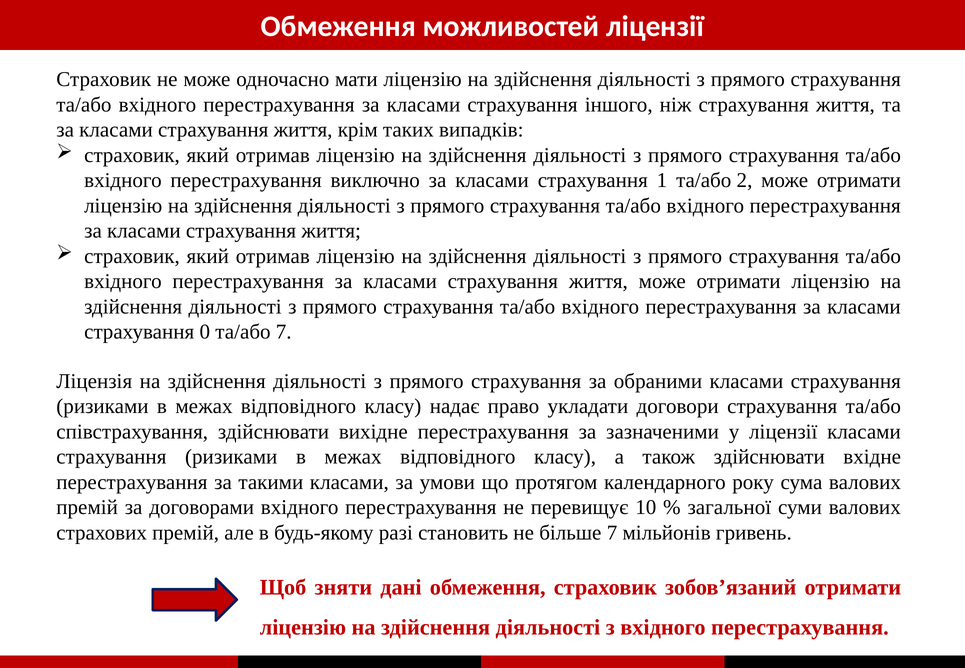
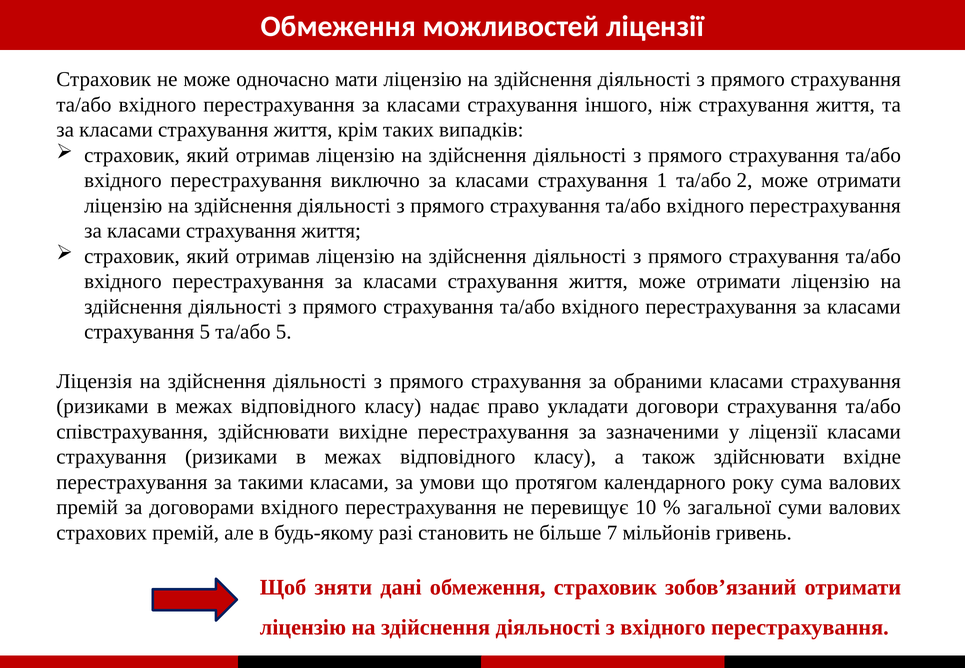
страхування 0: 0 -> 5
та/або 7: 7 -> 5
